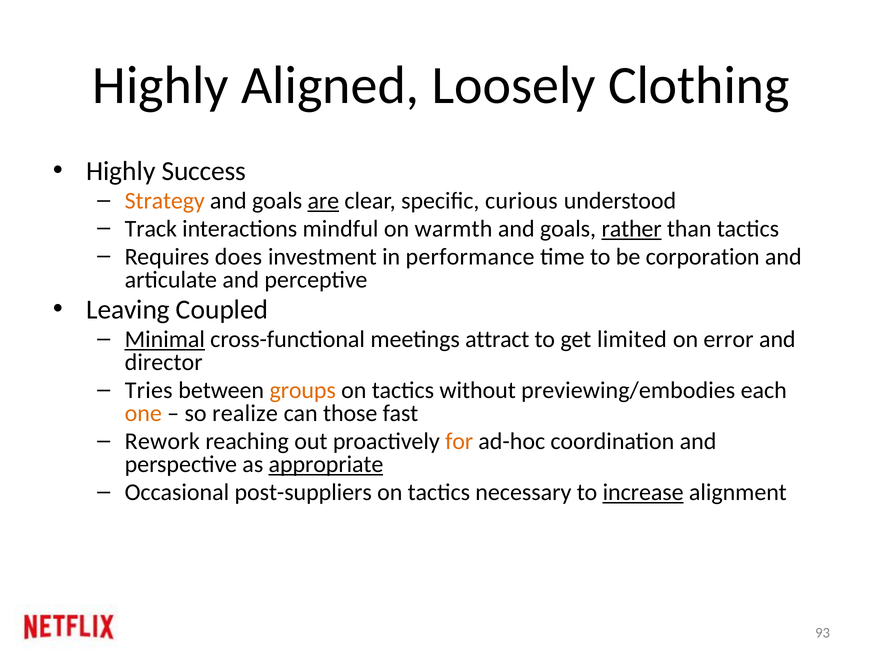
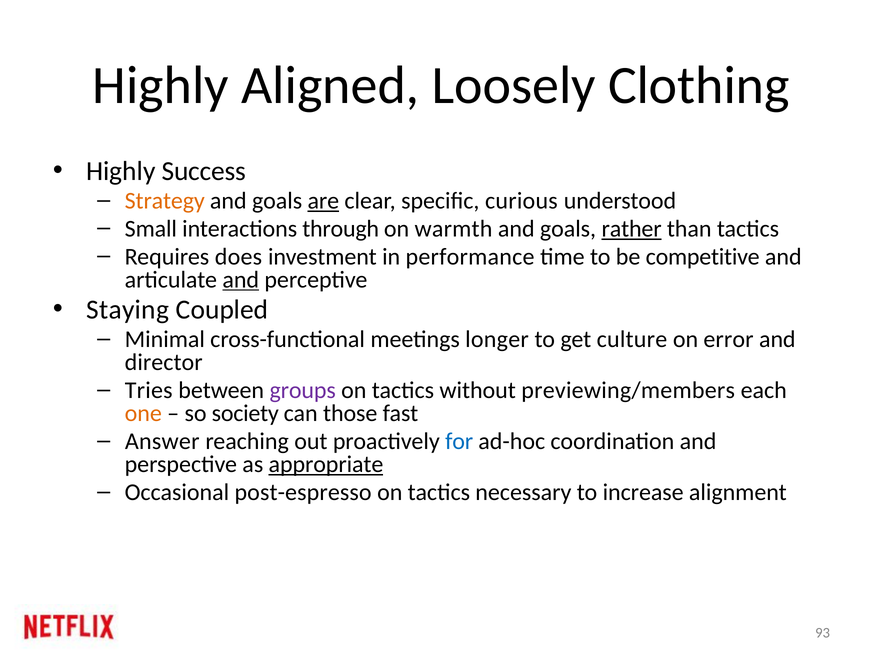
Track: Track -> Small
mindful: mindful -> through
corporation: corporation -> competitive
and at (241, 279) underline: none -> present
Leaving: Leaving -> Staying
Minimal underline: present -> none
attract: attract -> longer
limited: limited -> culture
groups colour: orange -> purple
previewing/embodies: previewing/embodies -> previewing/members
realize: realize -> society
Rework: Rework -> Answer
for colour: orange -> blue
post-suppliers: post-suppliers -> post-espresso
increase underline: present -> none
